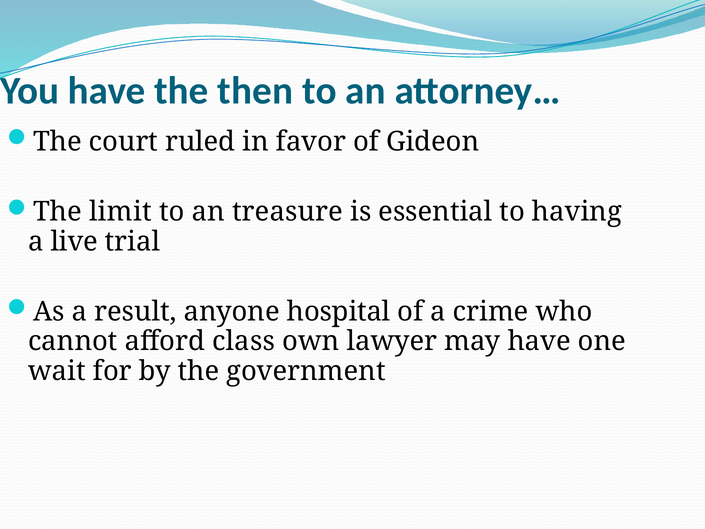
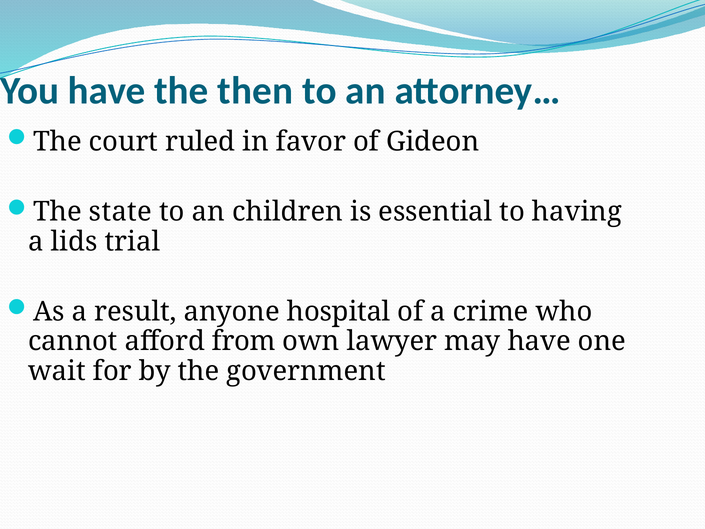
limit: limit -> state
treasure: treasure -> children
live: live -> lids
class: class -> from
